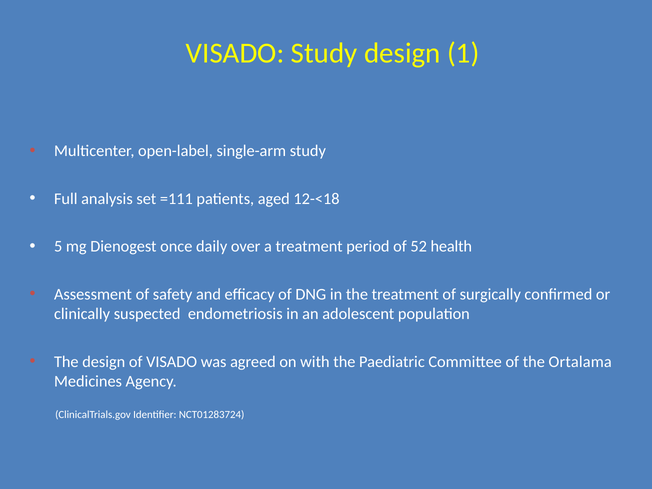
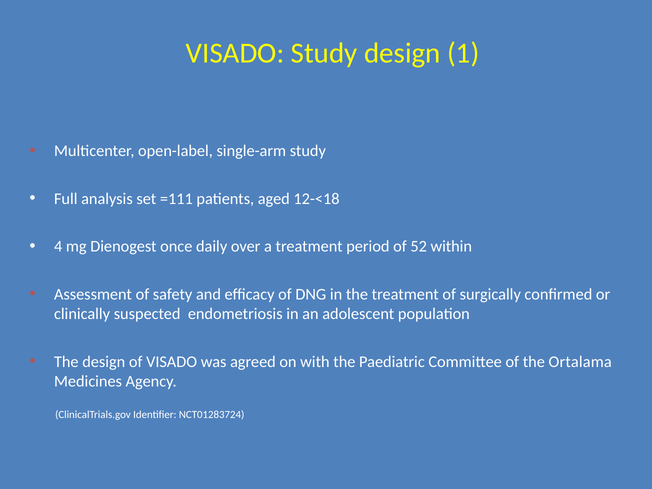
5: 5 -> 4
health: health -> within
